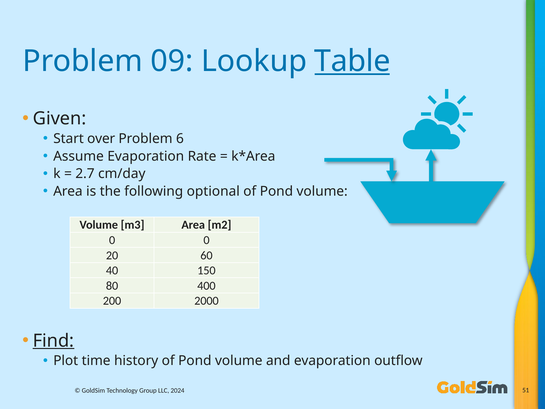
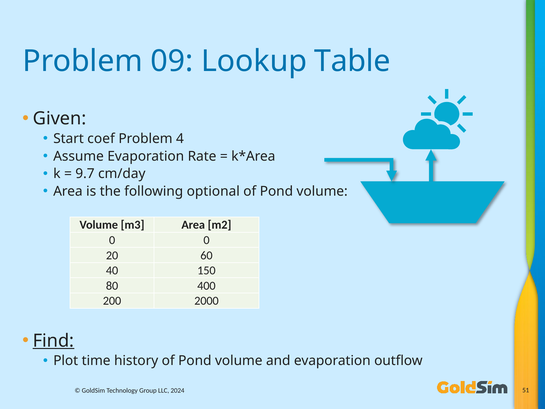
Table underline: present -> none
over: over -> coef
6: 6 -> 4
2.7: 2.7 -> 9.7
